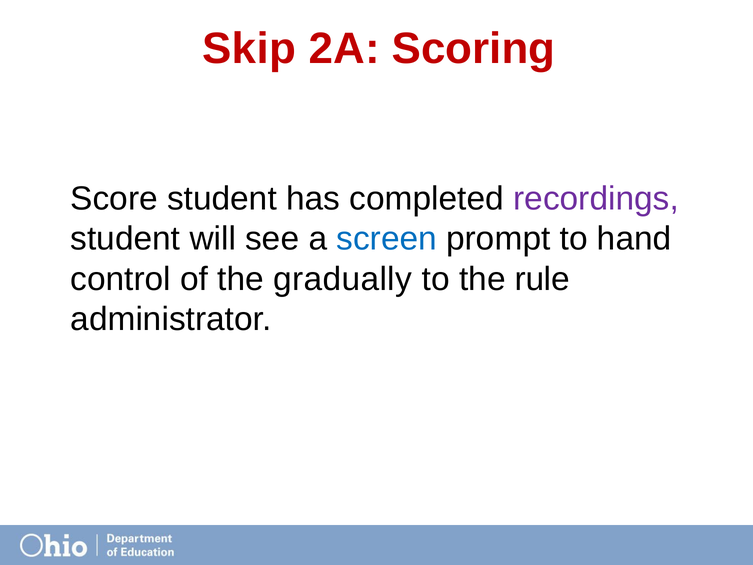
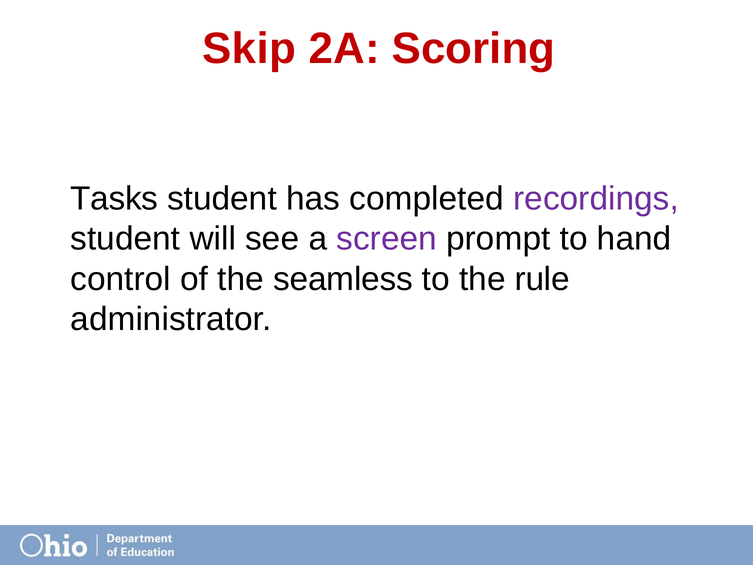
Score: Score -> Tasks
screen colour: blue -> purple
gradually: gradually -> seamless
